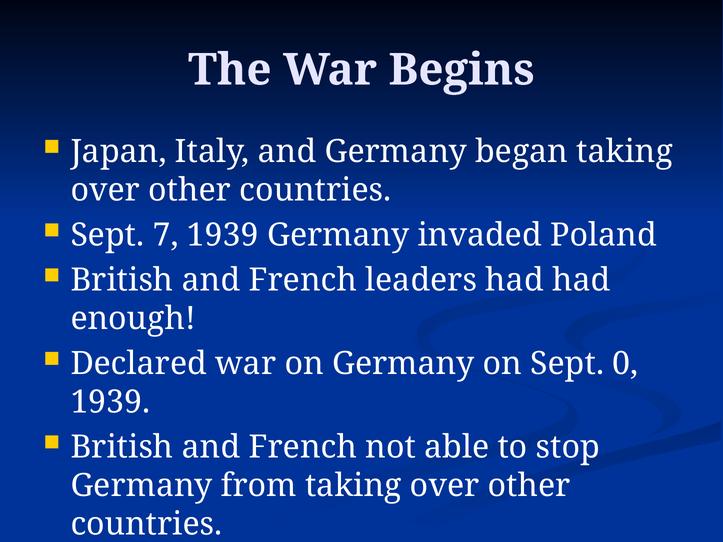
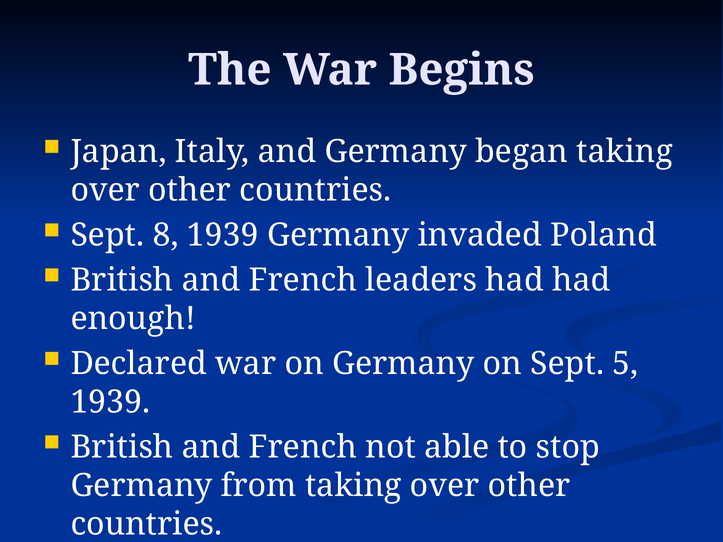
7: 7 -> 8
0: 0 -> 5
